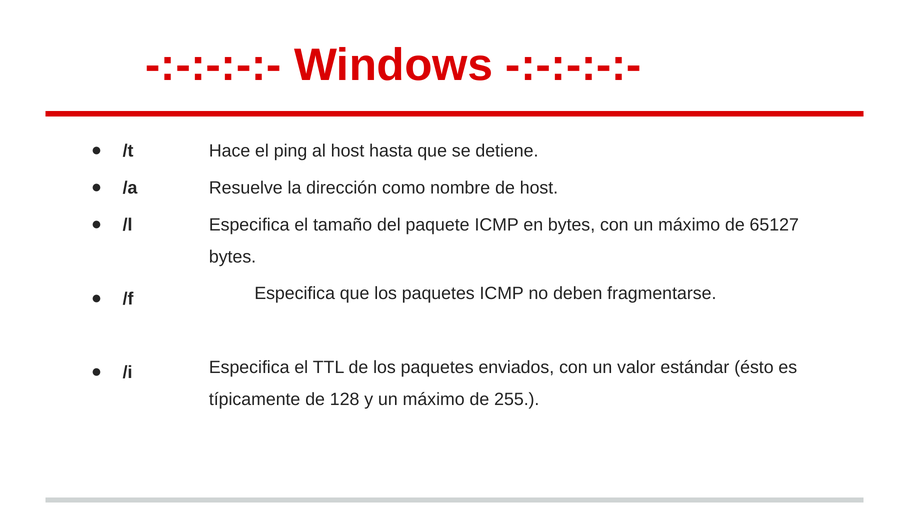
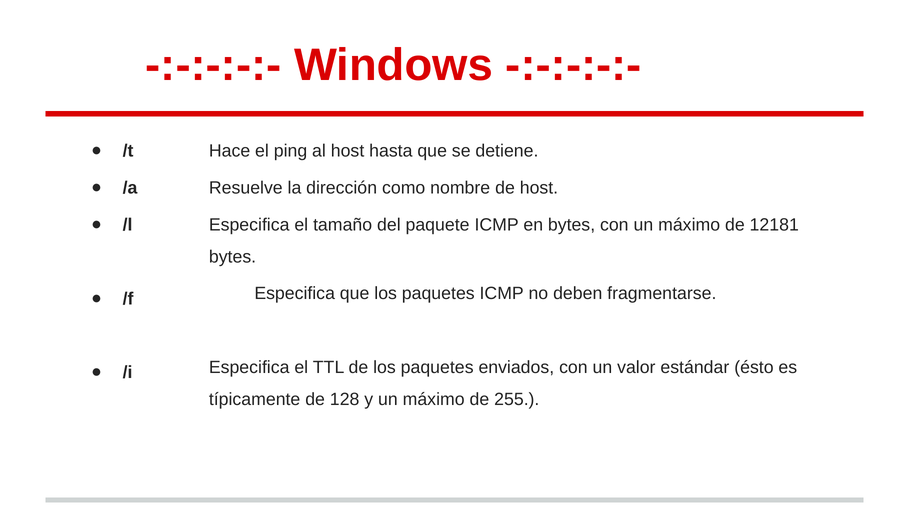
65127: 65127 -> 12181
